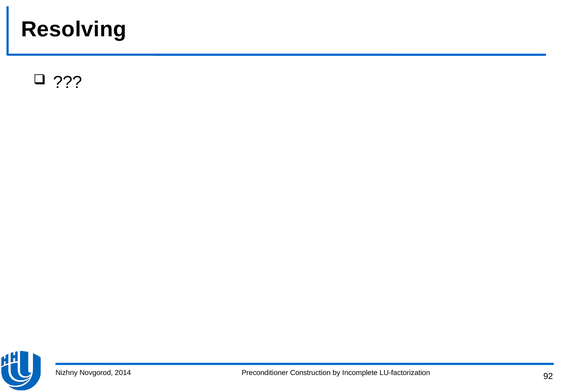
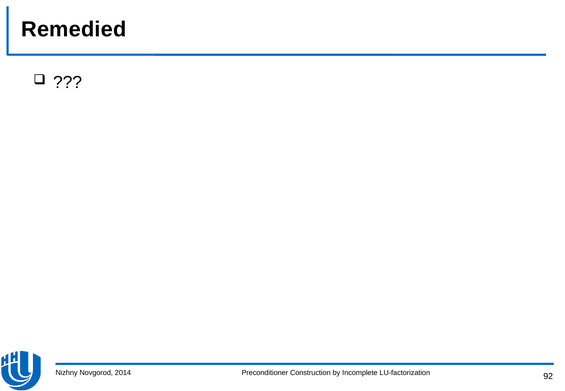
Resolving: Resolving -> Remedied
